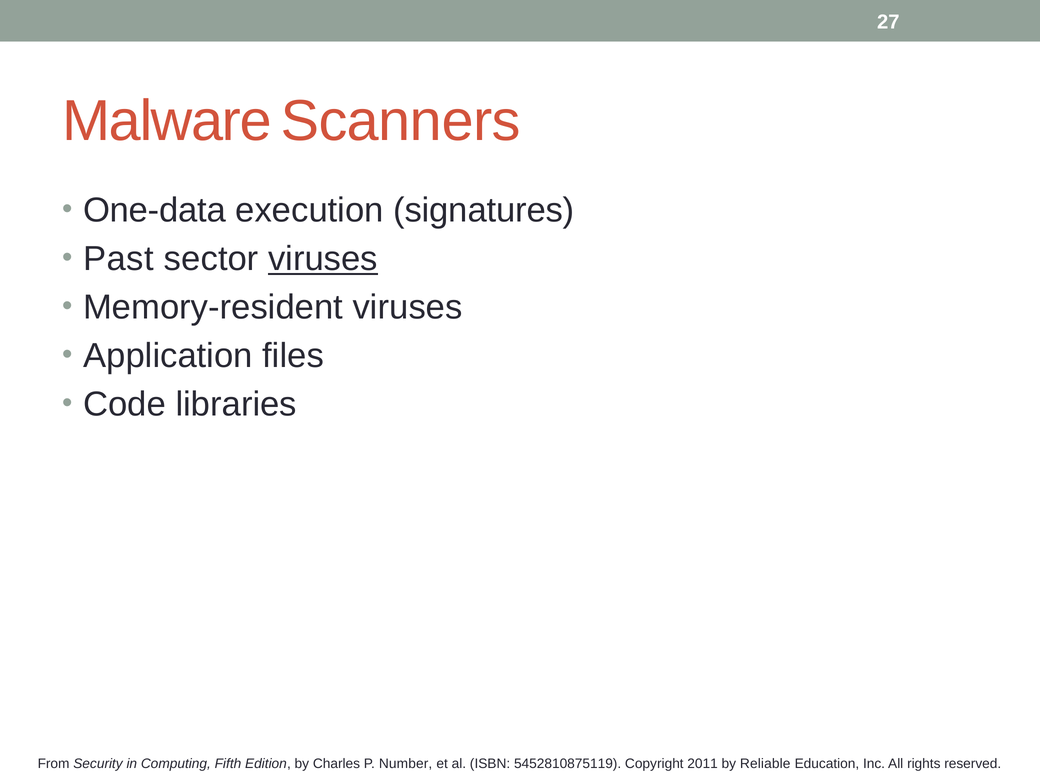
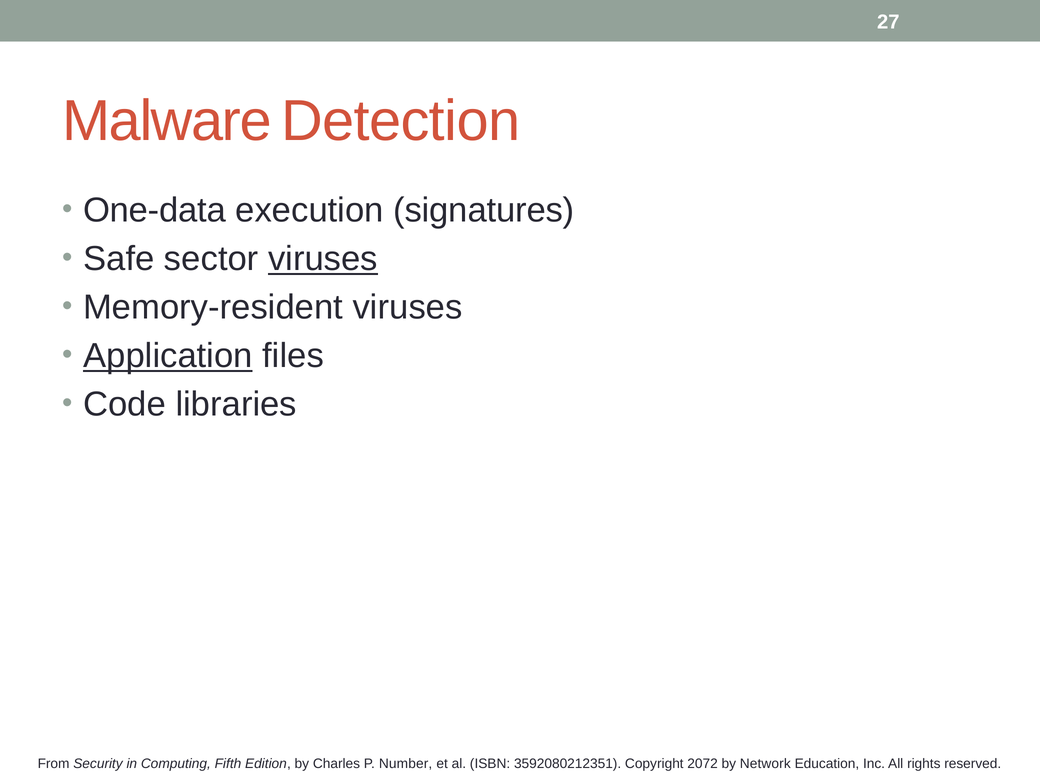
Scanners: Scanners -> Detection
Past: Past -> Safe
Application underline: none -> present
5452810875119: 5452810875119 -> 3592080212351
2011: 2011 -> 2072
Reliable: Reliable -> Network
